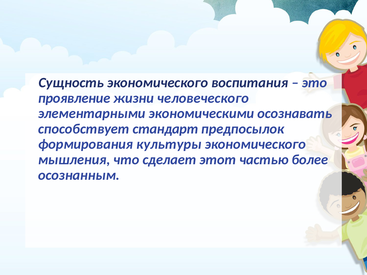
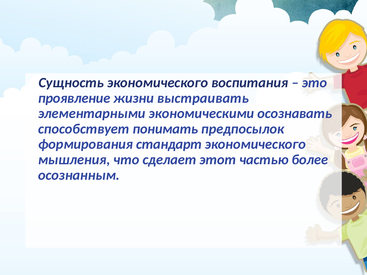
человеческого: человеческого -> выстраивать
стандарт: стандарт -> понимать
культуры: культуры -> стандарт
